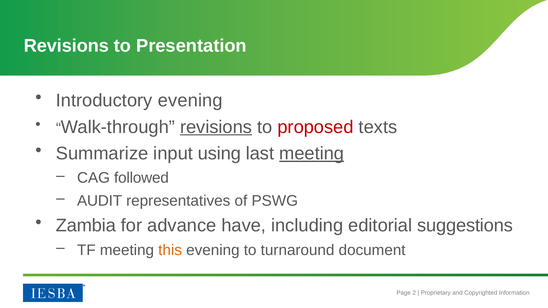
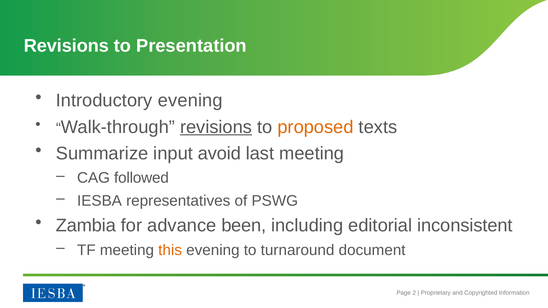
proposed colour: red -> orange
using: using -> avoid
meeting at (312, 154) underline: present -> none
AUDIT: AUDIT -> IESBA
have: have -> been
suggestions: suggestions -> inconsistent
